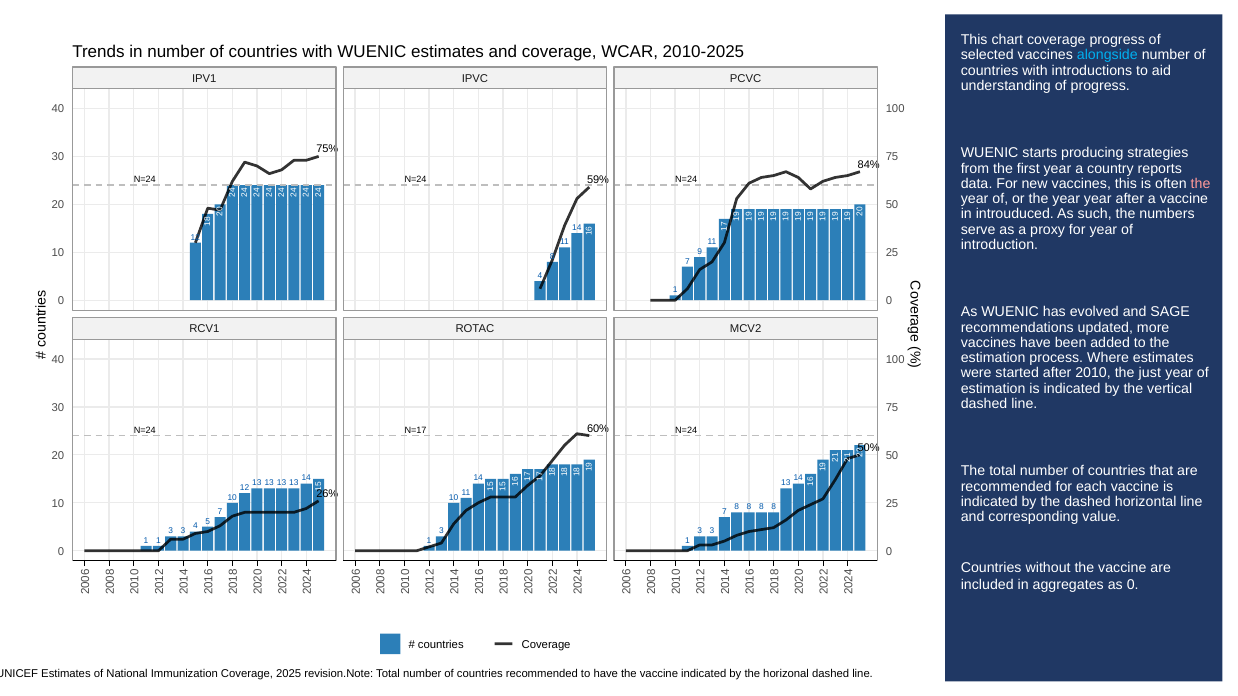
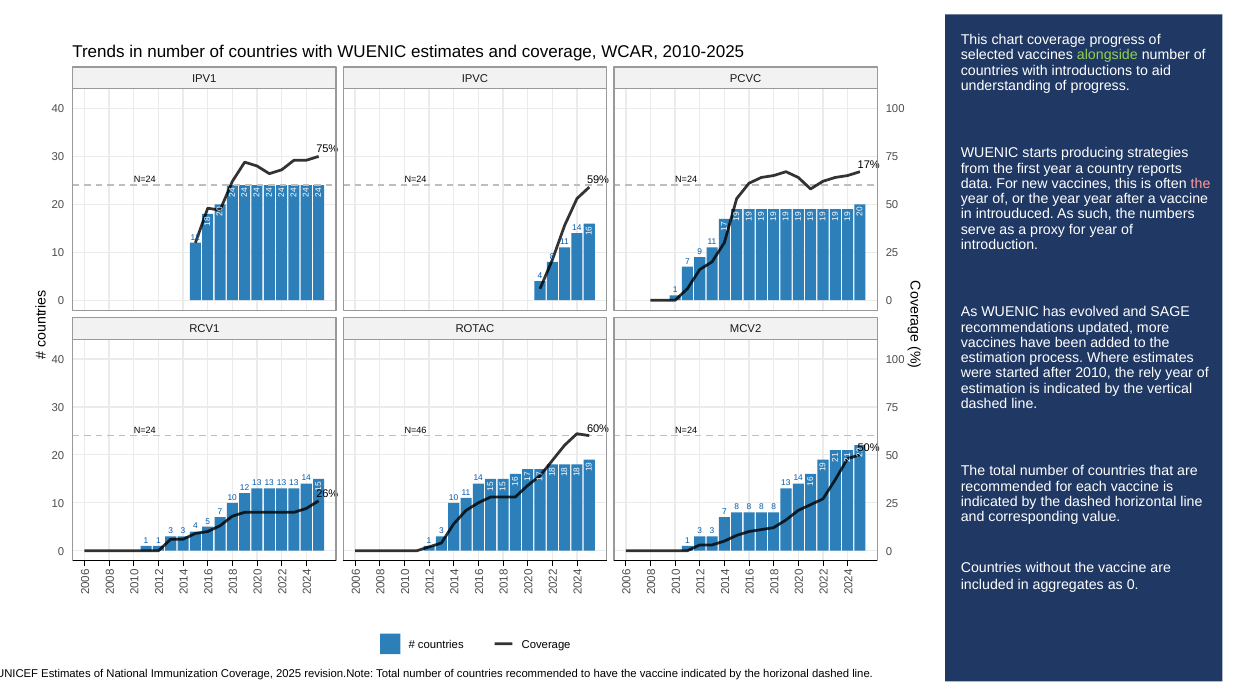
alongside colour: light blue -> light green
84%: 84% -> 17%
just: just -> rely
N=17: N=17 -> N=46
